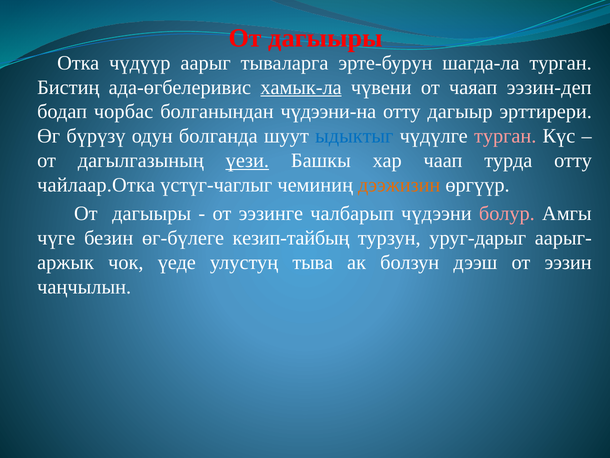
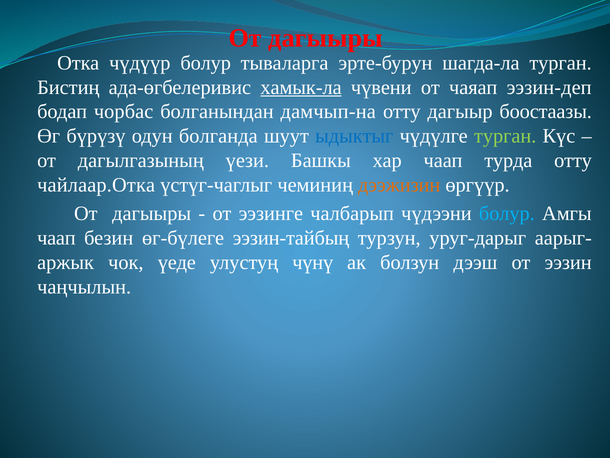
чүдүүр аарыг: аарыг -> болур
чүдээни-на: чүдээни-на -> дамчып-на
эрттирери: эрттирери -> боостаазы
турган at (505, 136) colour: pink -> light green
үези underline: present -> none
болур at (507, 213) colour: pink -> light blue
чүге at (56, 238): чүге -> чаап
кезип-тайбың: кезип-тайбың -> ээзин-тайбың
тыва: тыва -> чүнү
